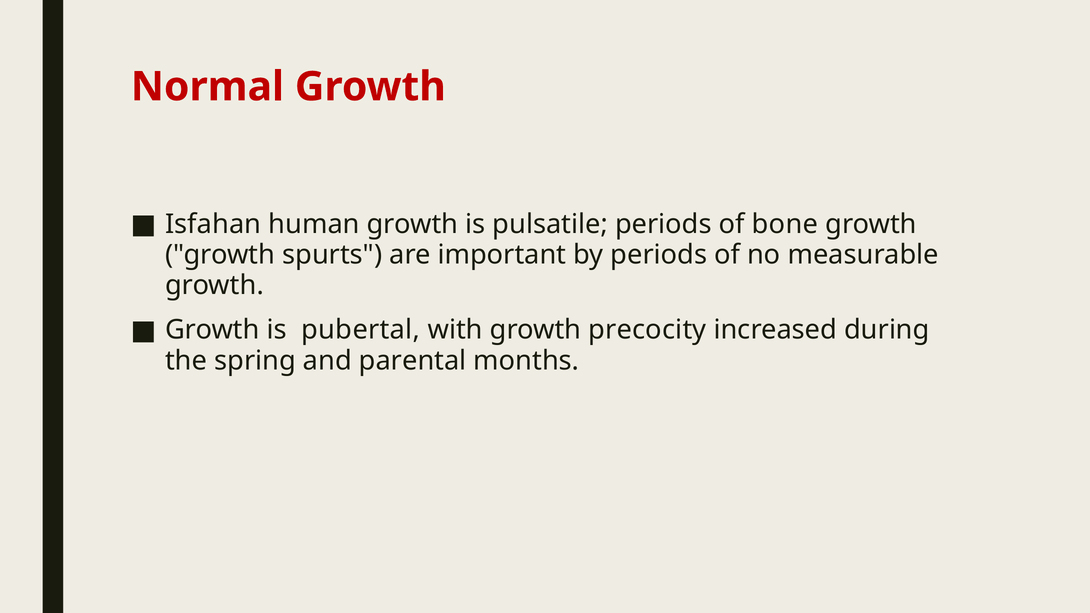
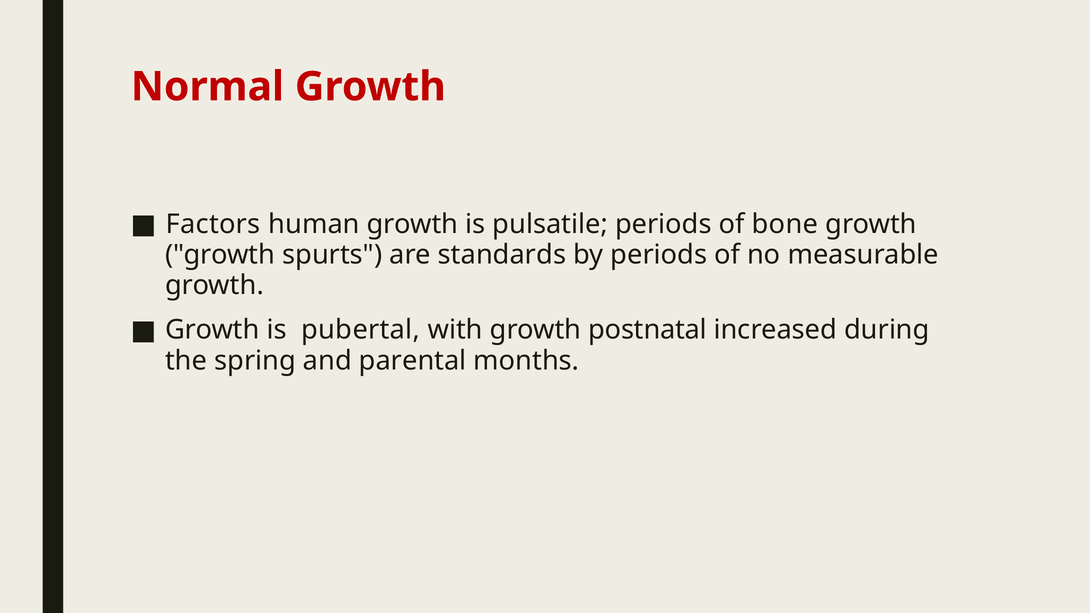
Isfahan: Isfahan -> Factors
important: important -> standards
precocity: precocity -> postnatal
